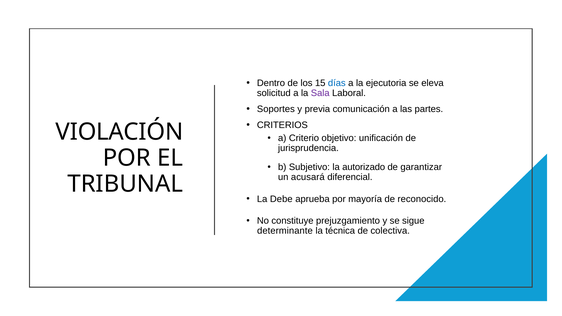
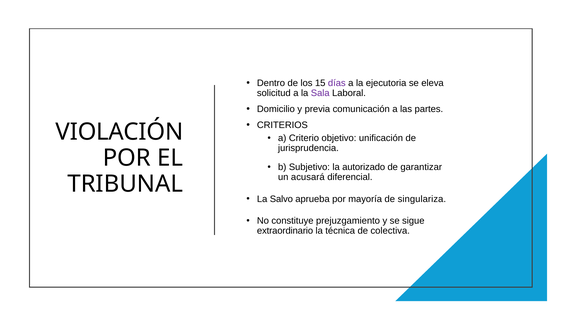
días colour: blue -> purple
Soportes: Soportes -> Domicilio
Debe: Debe -> Salvo
reconocido: reconocido -> singulariza
determinante: determinante -> extraordinario
